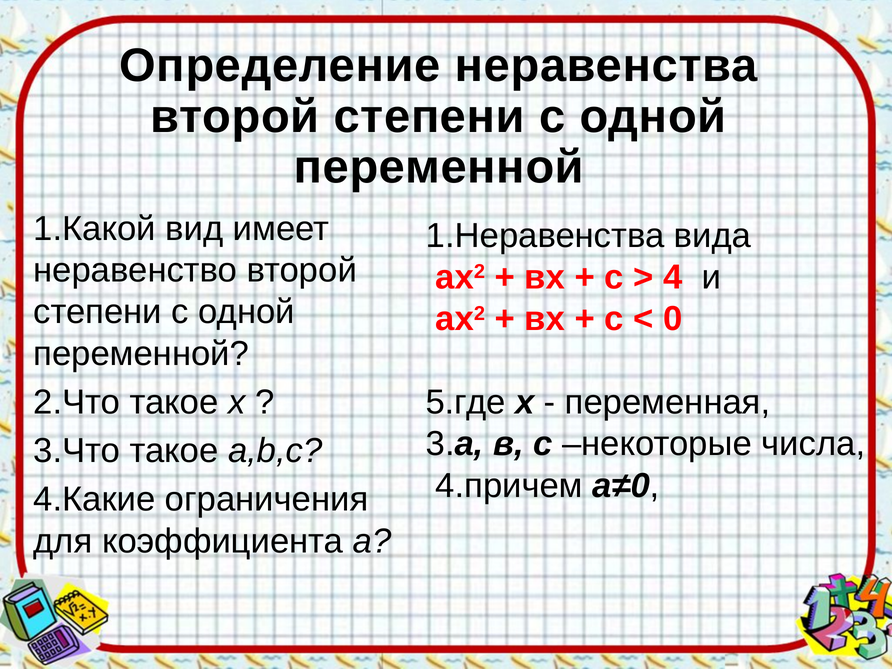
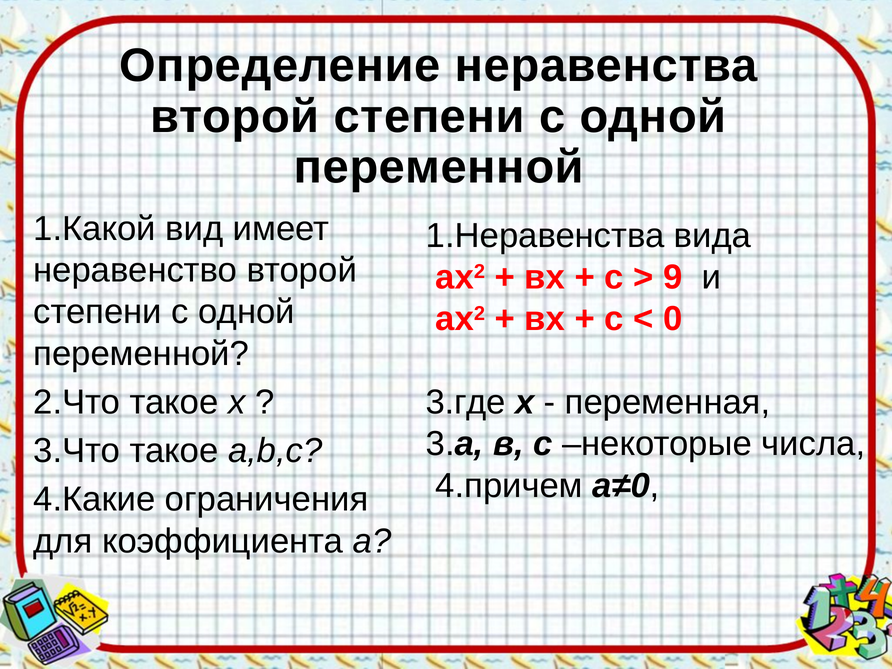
4: 4 -> 9
5.где: 5.где -> 3.где
